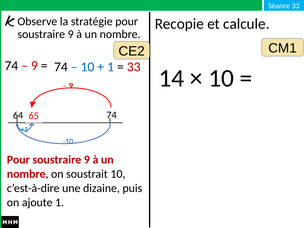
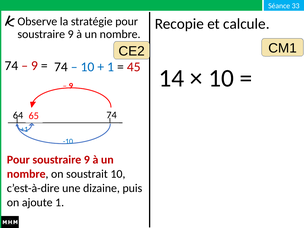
33 at (134, 67): 33 -> 45
